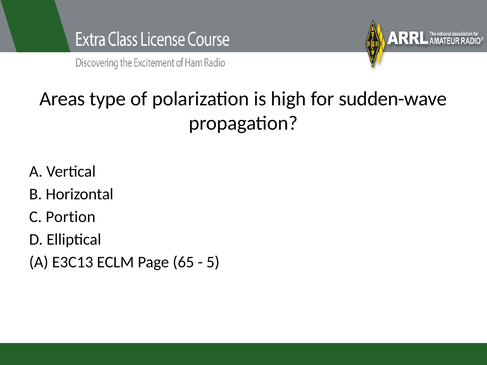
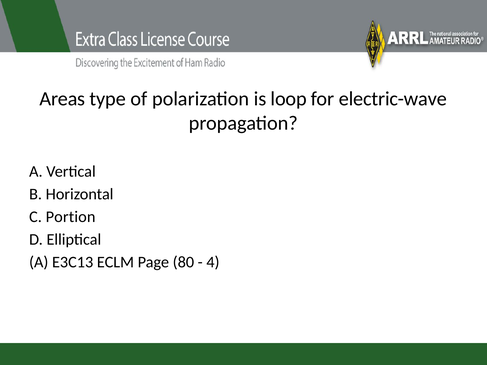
high: high -> loop
sudden-wave: sudden-wave -> electric-wave
65: 65 -> 80
5: 5 -> 4
